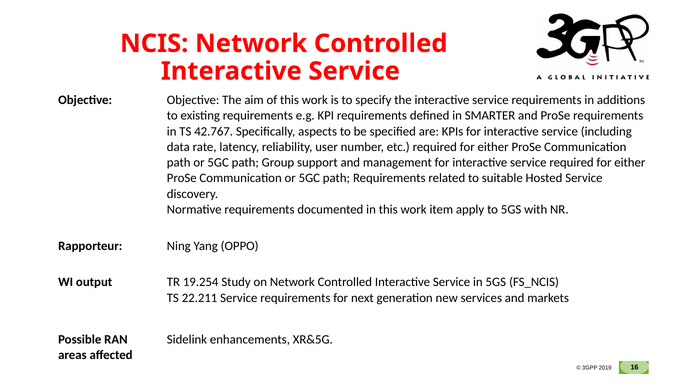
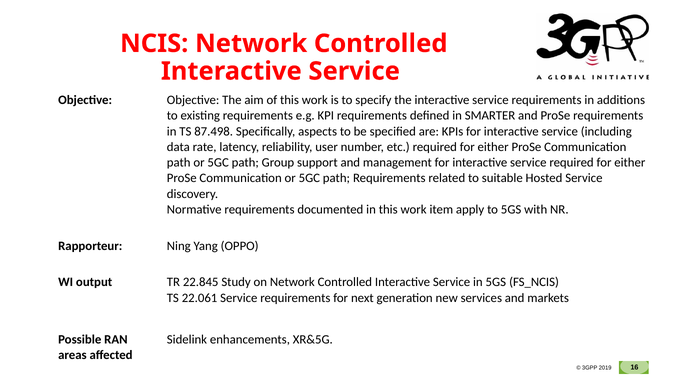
42.767: 42.767 -> 87.498
19.254: 19.254 -> 22.845
22.211: 22.211 -> 22.061
